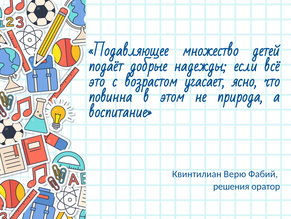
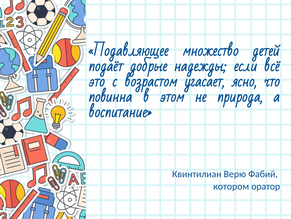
решения: решения -> котором
